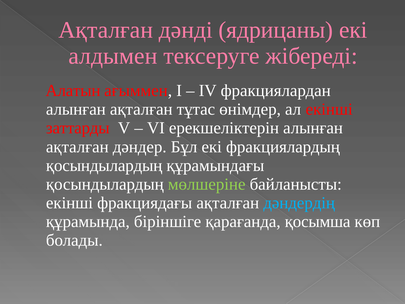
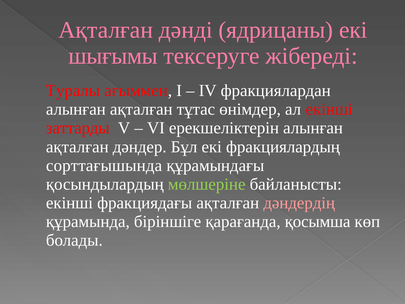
алдымен: алдымен -> шығымы
Алатын: Алатын -> Туралы
қосындылардың at (104, 165): қосындылардың -> сорттағышында
дәндердің colour: light blue -> pink
